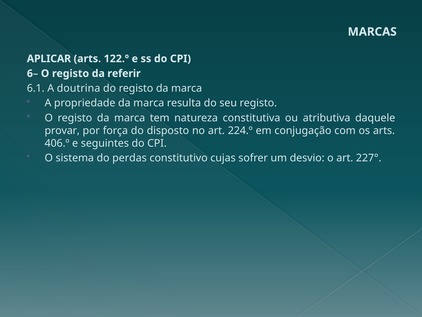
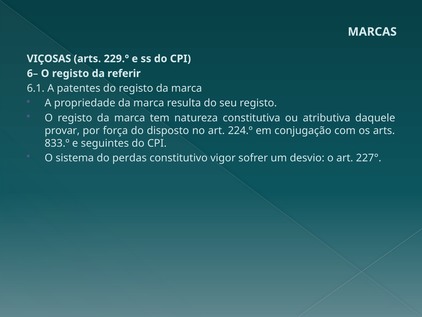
APLICAR: APLICAR -> VIÇOSAS
122.º: 122.º -> 229.º
doutrina: doutrina -> patentes
406.º: 406.º -> 833.º
cujas: cujas -> vigor
